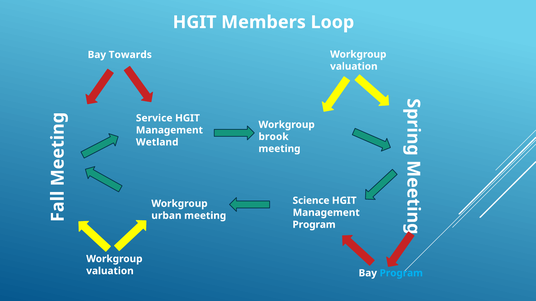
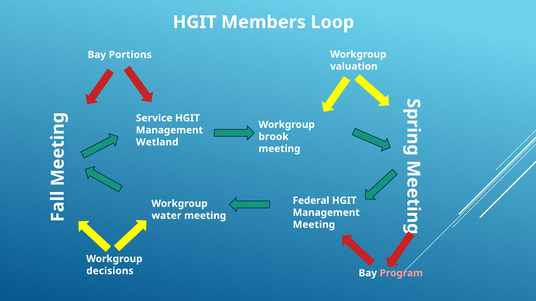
Towards: Towards -> Portions
Science: Science -> Federal
urban: urban -> water
Program at (314, 225): Program -> Meeting
valuation at (110, 271): valuation -> decisions
Program at (401, 273) colour: light blue -> pink
